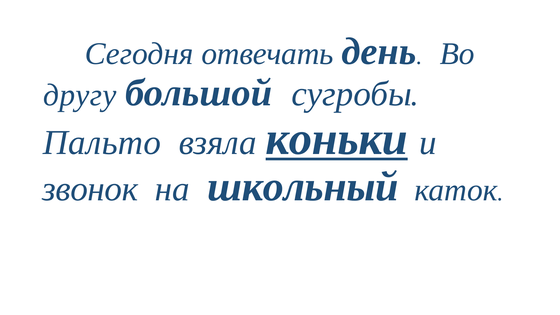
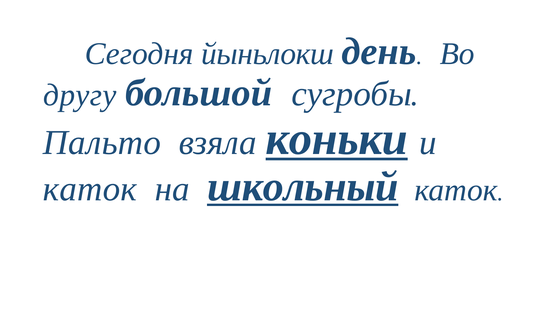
отвечать: отвечать -> йыньлокш
звонок at (90, 189): звонок -> каток
школьный underline: none -> present
